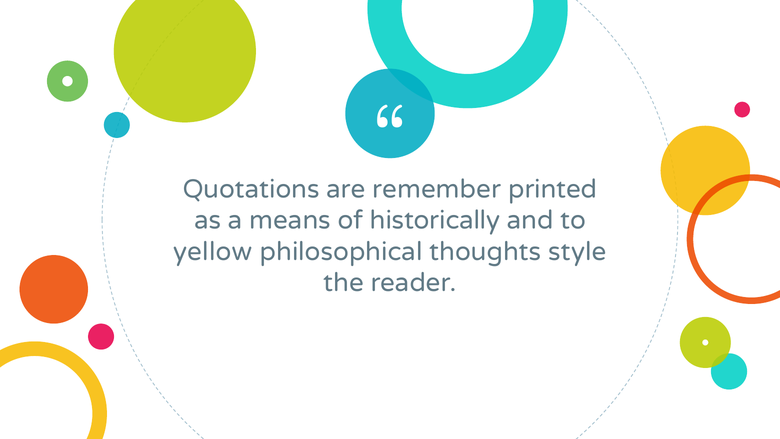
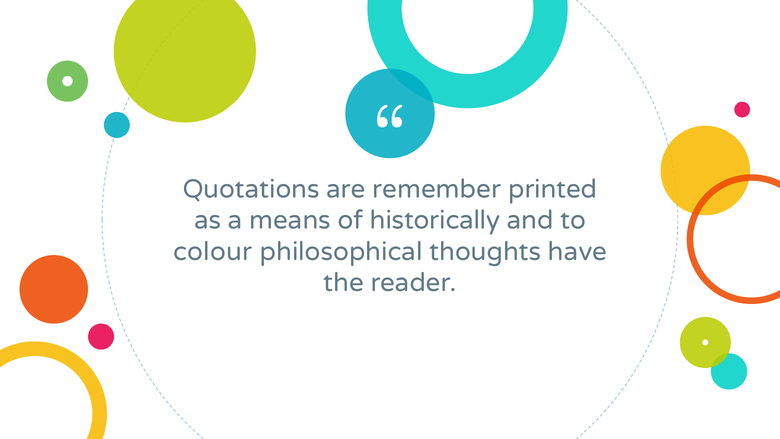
yellow: yellow -> colour
style: style -> have
